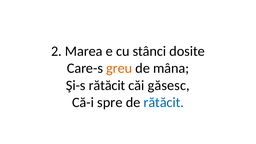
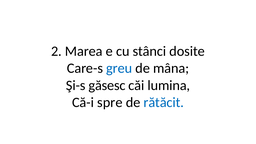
greu colour: orange -> blue
Şi-s rătăcit: rătăcit -> găsesc
găsesc: găsesc -> lumina
